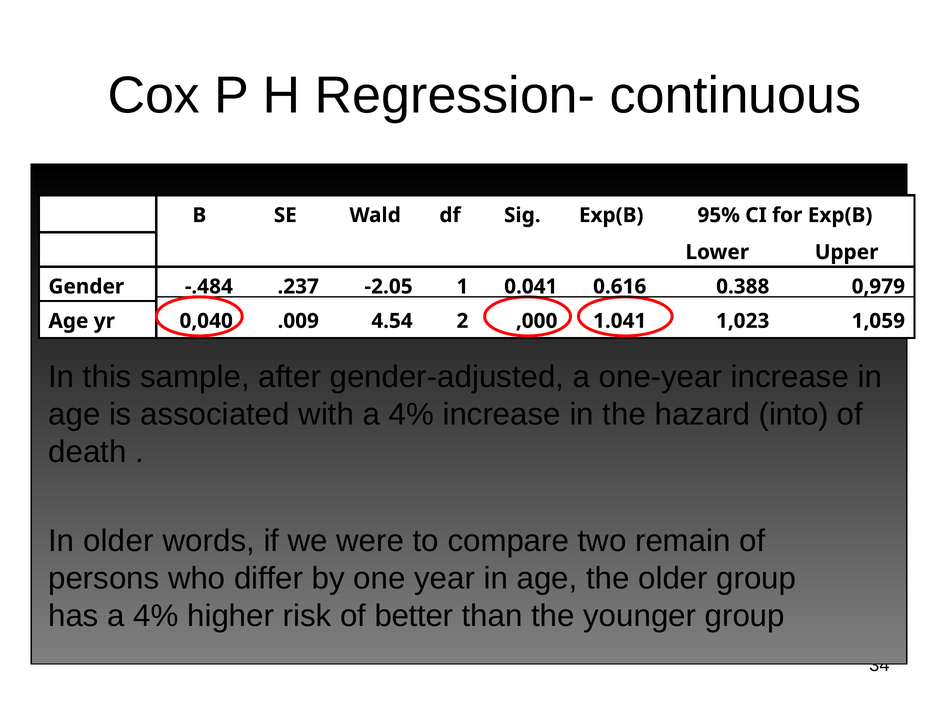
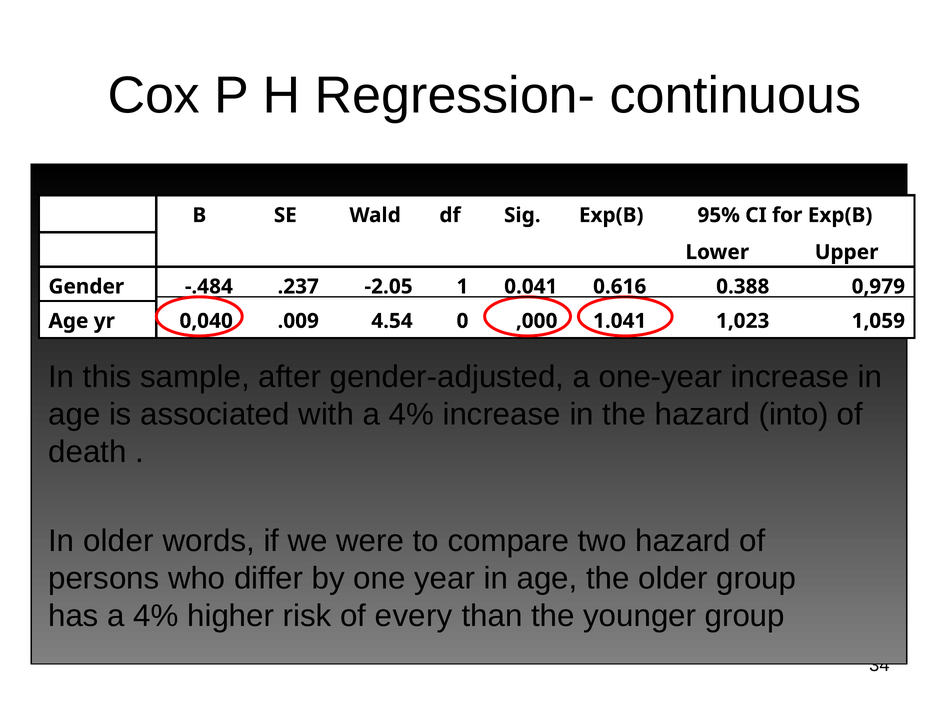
2: 2 -> 0
two remain: remain -> hazard
better: better -> every
